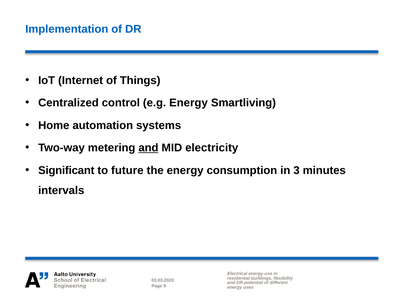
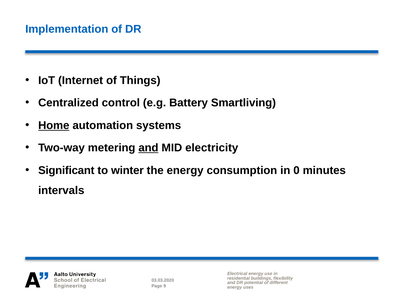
e.g Energy: Energy -> Battery
Home underline: none -> present
future: future -> winter
3: 3 -> 0
